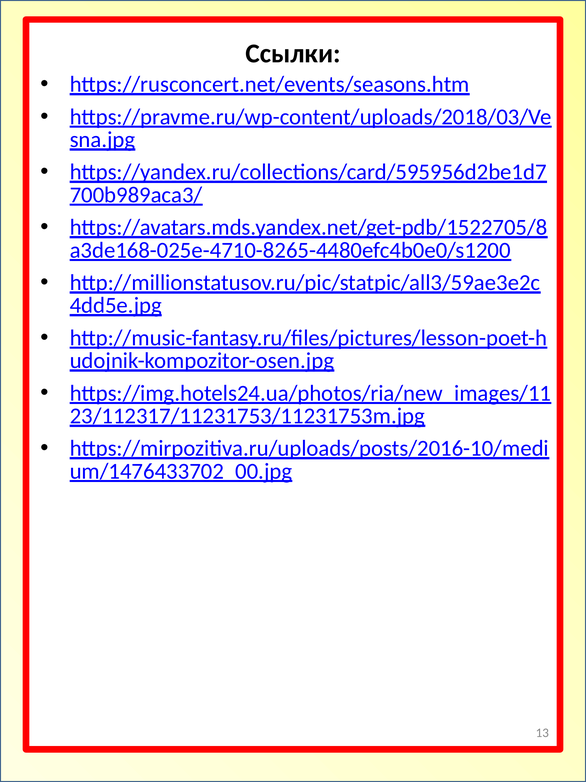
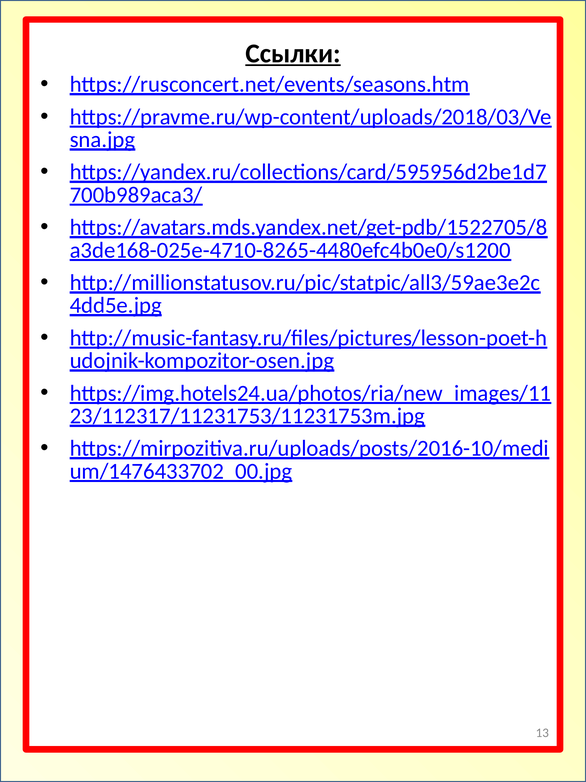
Ссылки underline: none -> present
